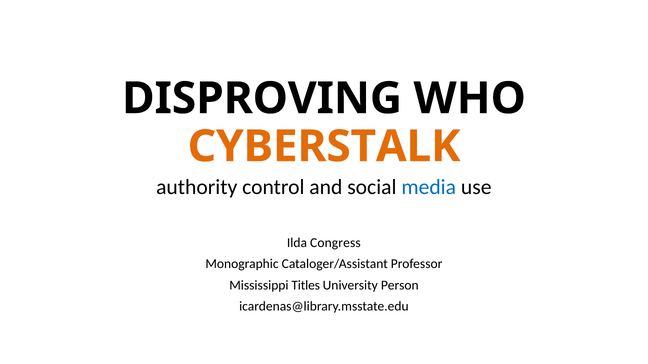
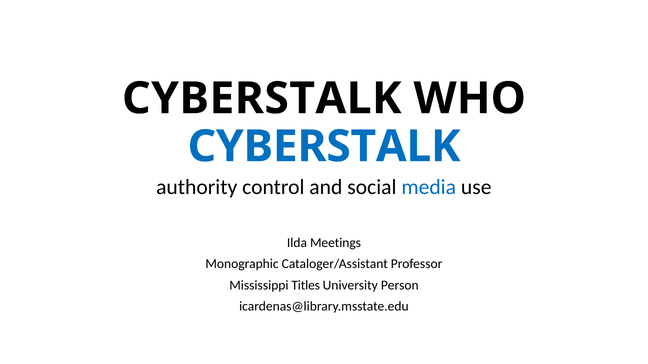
DISPROVING at (262, 99): DISPROVING -> CYBERSTALK
CYBERSTALK at (324, 147) colour: orange -> blue
Congress: Congress -> Meetings
